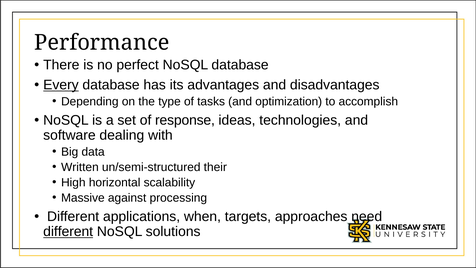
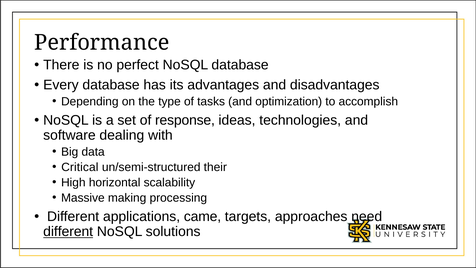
Every underline: present -> none
Written: Written -> Critical
against: against -> making
when: when -> came
